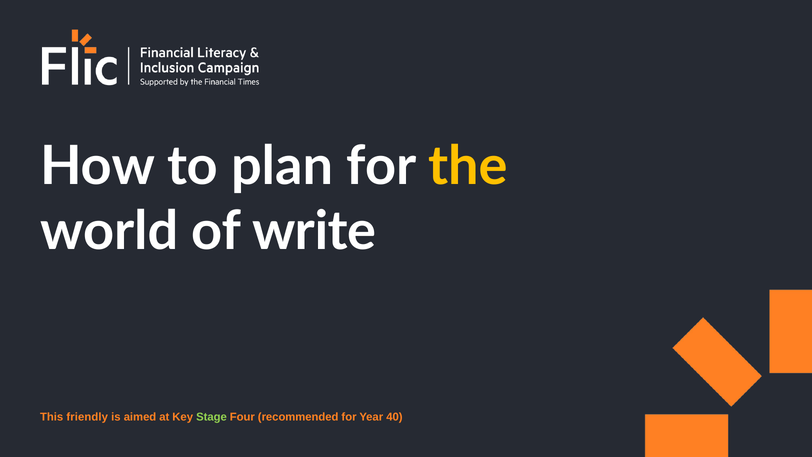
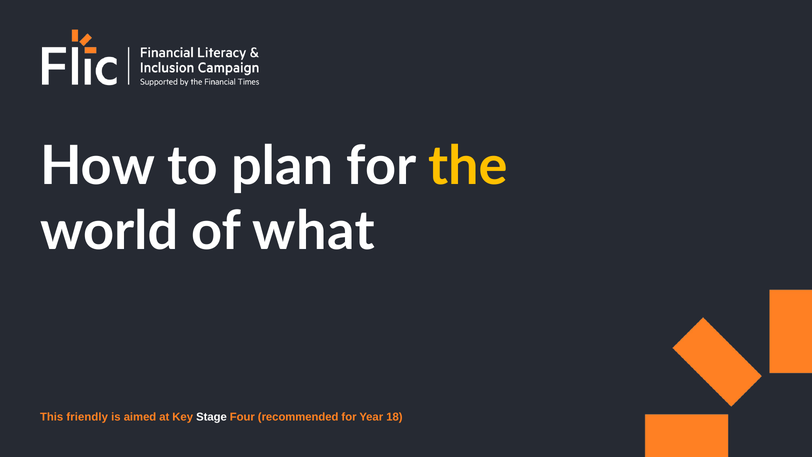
write: write -> what
Stage colour: light green -> white
40: 40 -> 18
